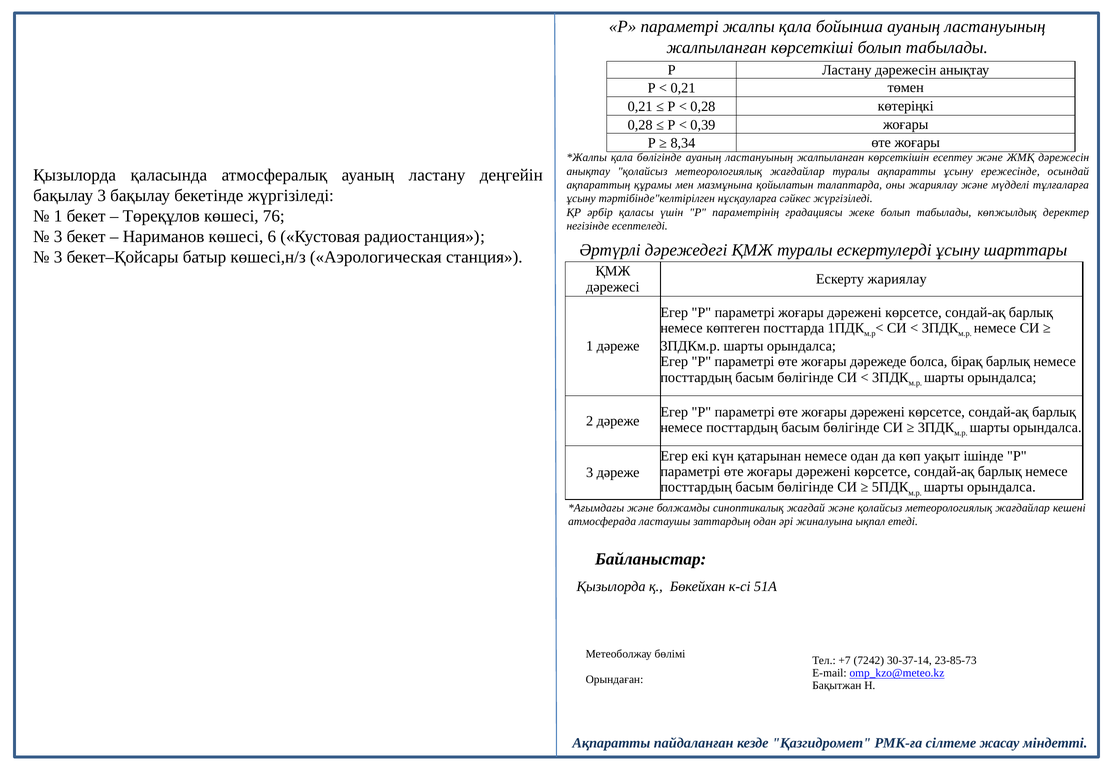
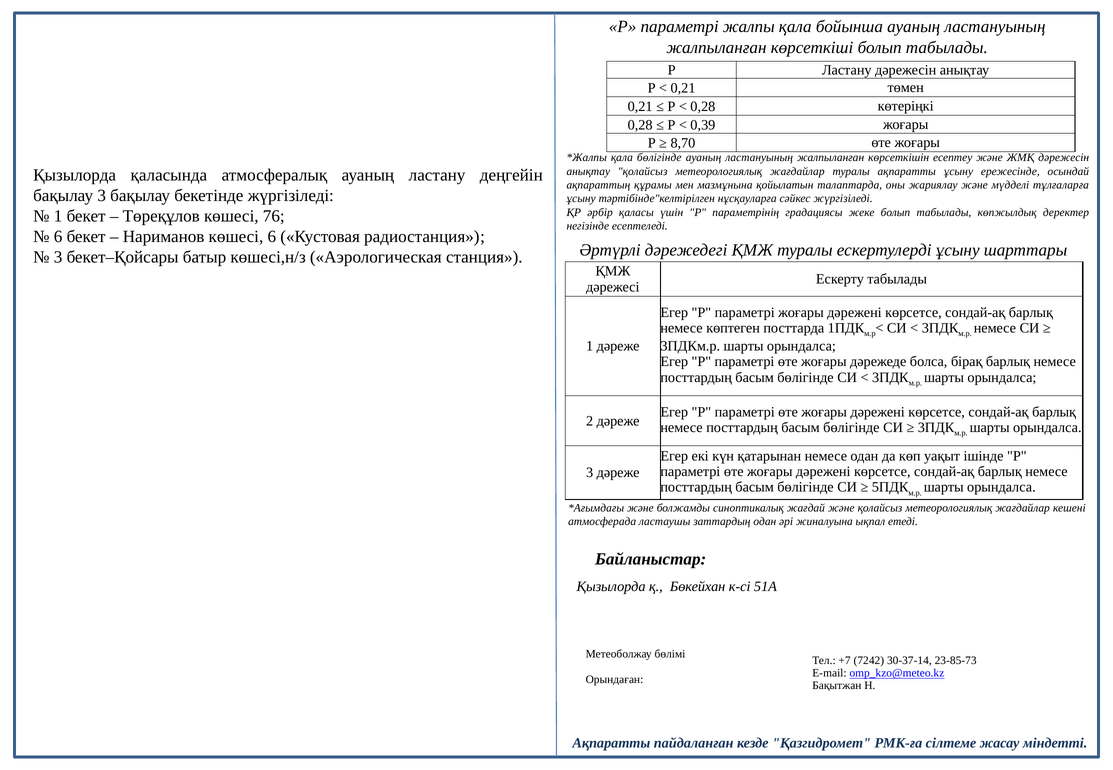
8,34: 8,34 -> 8,70
3 at (58, 237): 3 -> 6
Ескерту жариялау: жариялау -> табылады
